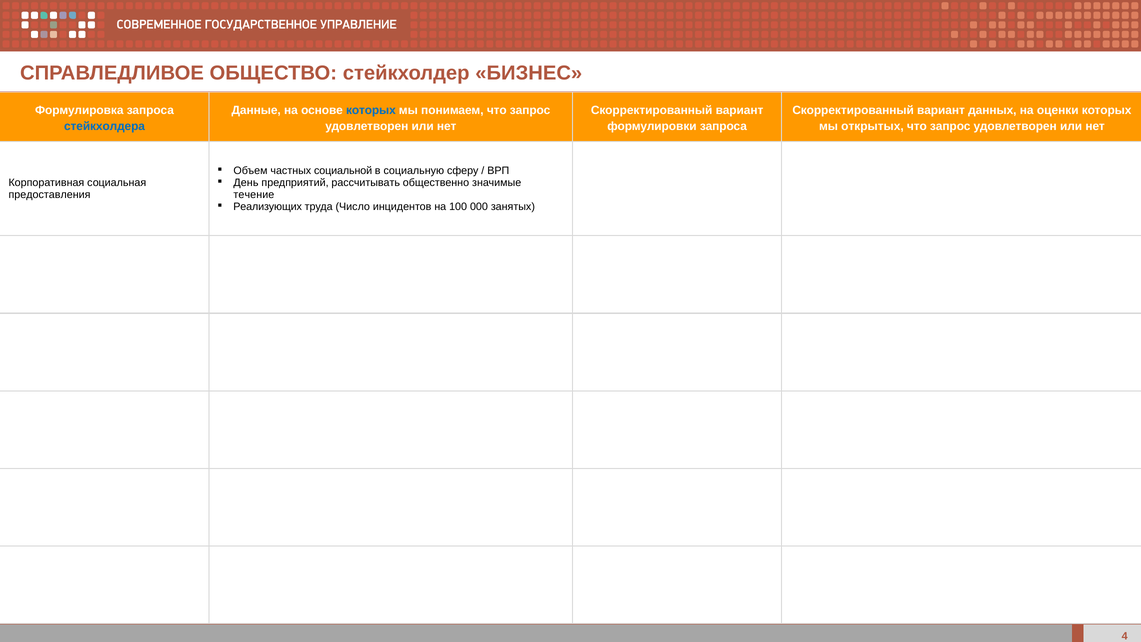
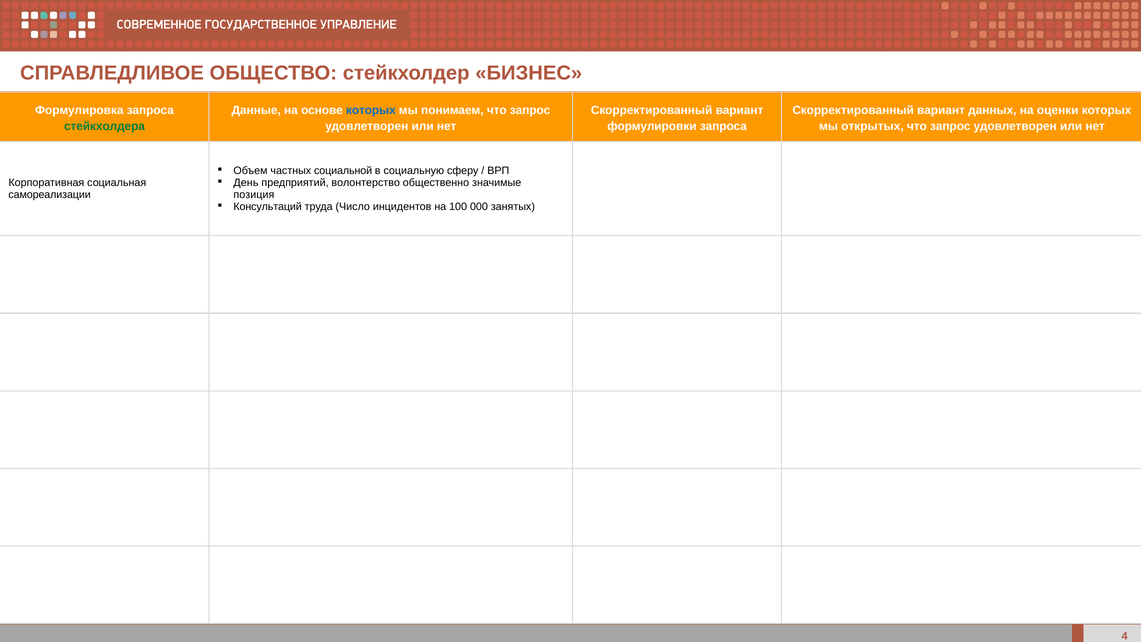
стейкхолдера colour: blue -> green
рассчитывать: рассчитывать -> волонтерство
предоставления: предоставления -> самореализации
течение: течение -> позиция
Реализующих: Реализующих -> Консультаций
